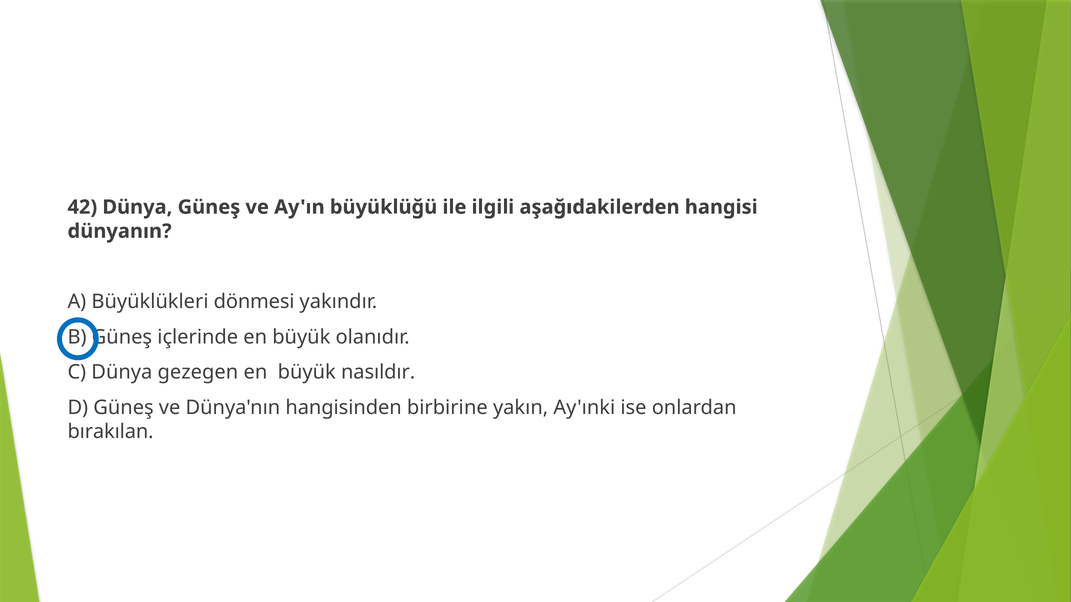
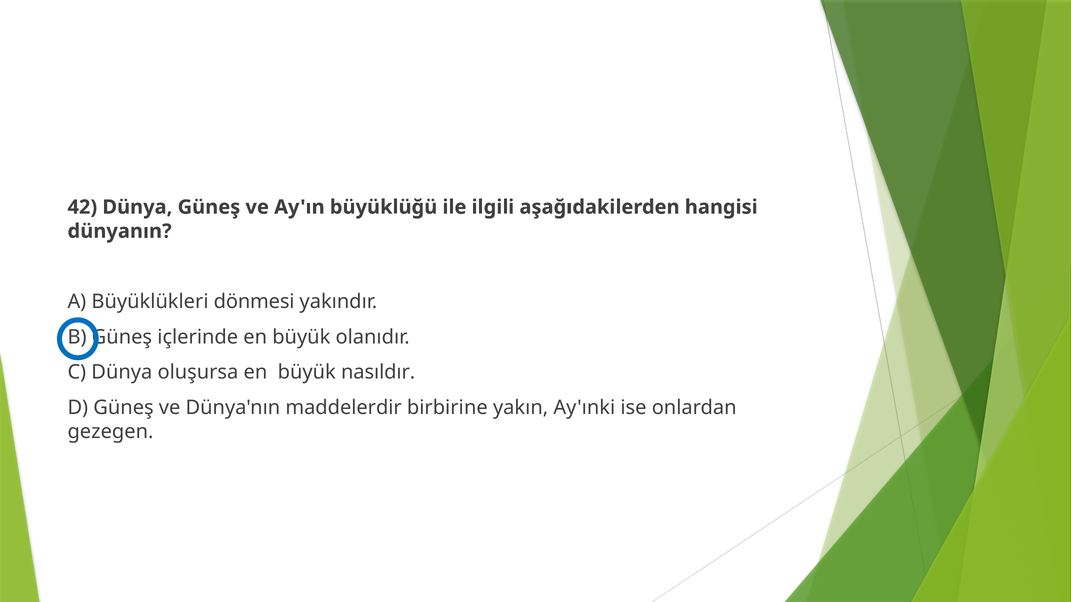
gezegen: gezegen -> oluşursa
hangisinden: hangisinden -> maddelerdir
bırakılan: bırakılan -> gezegen
